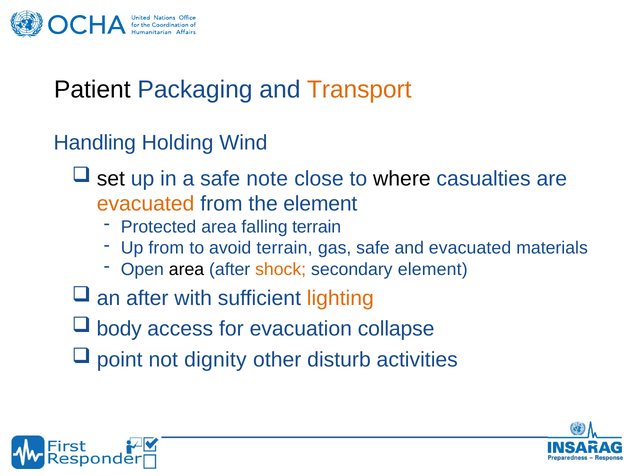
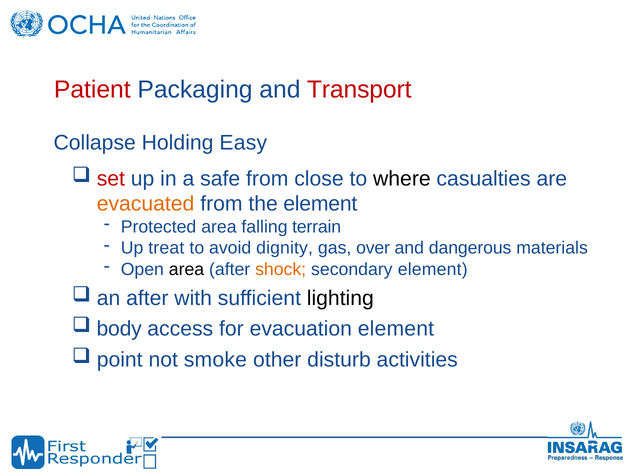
Patient colour: black -> red
Transport colour: orange -> red
Handling: Handling -> Collapse
Wind: Wind -> Easy
set colour: black -> red
safe note: note -> from
Up from: from -> treat
avoid terrain: terrain -> dignity
gas safe: safe -> over
and evacuated: evacuated -> dangerous
lighting colour: orange -> black
evacuation collapse: collapse -> element
dignity: dignity -> smoke
